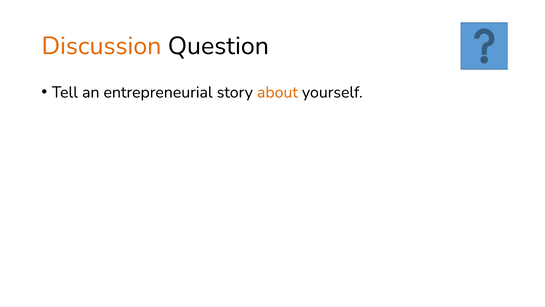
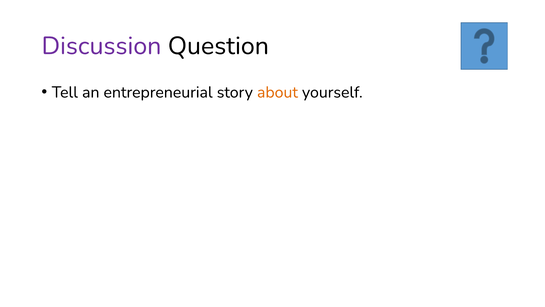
Discussion colour: orange -> purple
